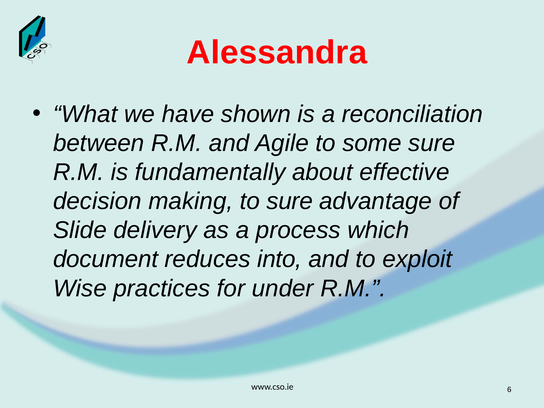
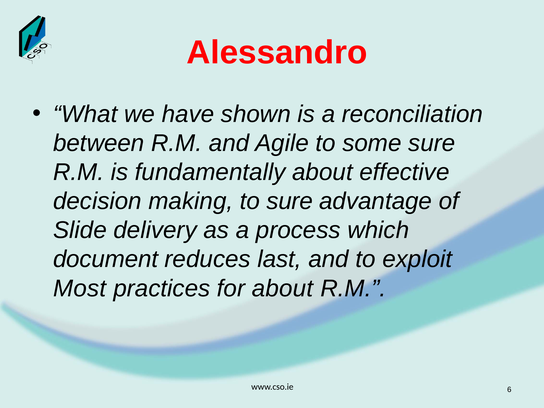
Alessandra: Alessandra -> Alessandro
into: into -> last
Wise: Wise -> Most
for under: under -> about
